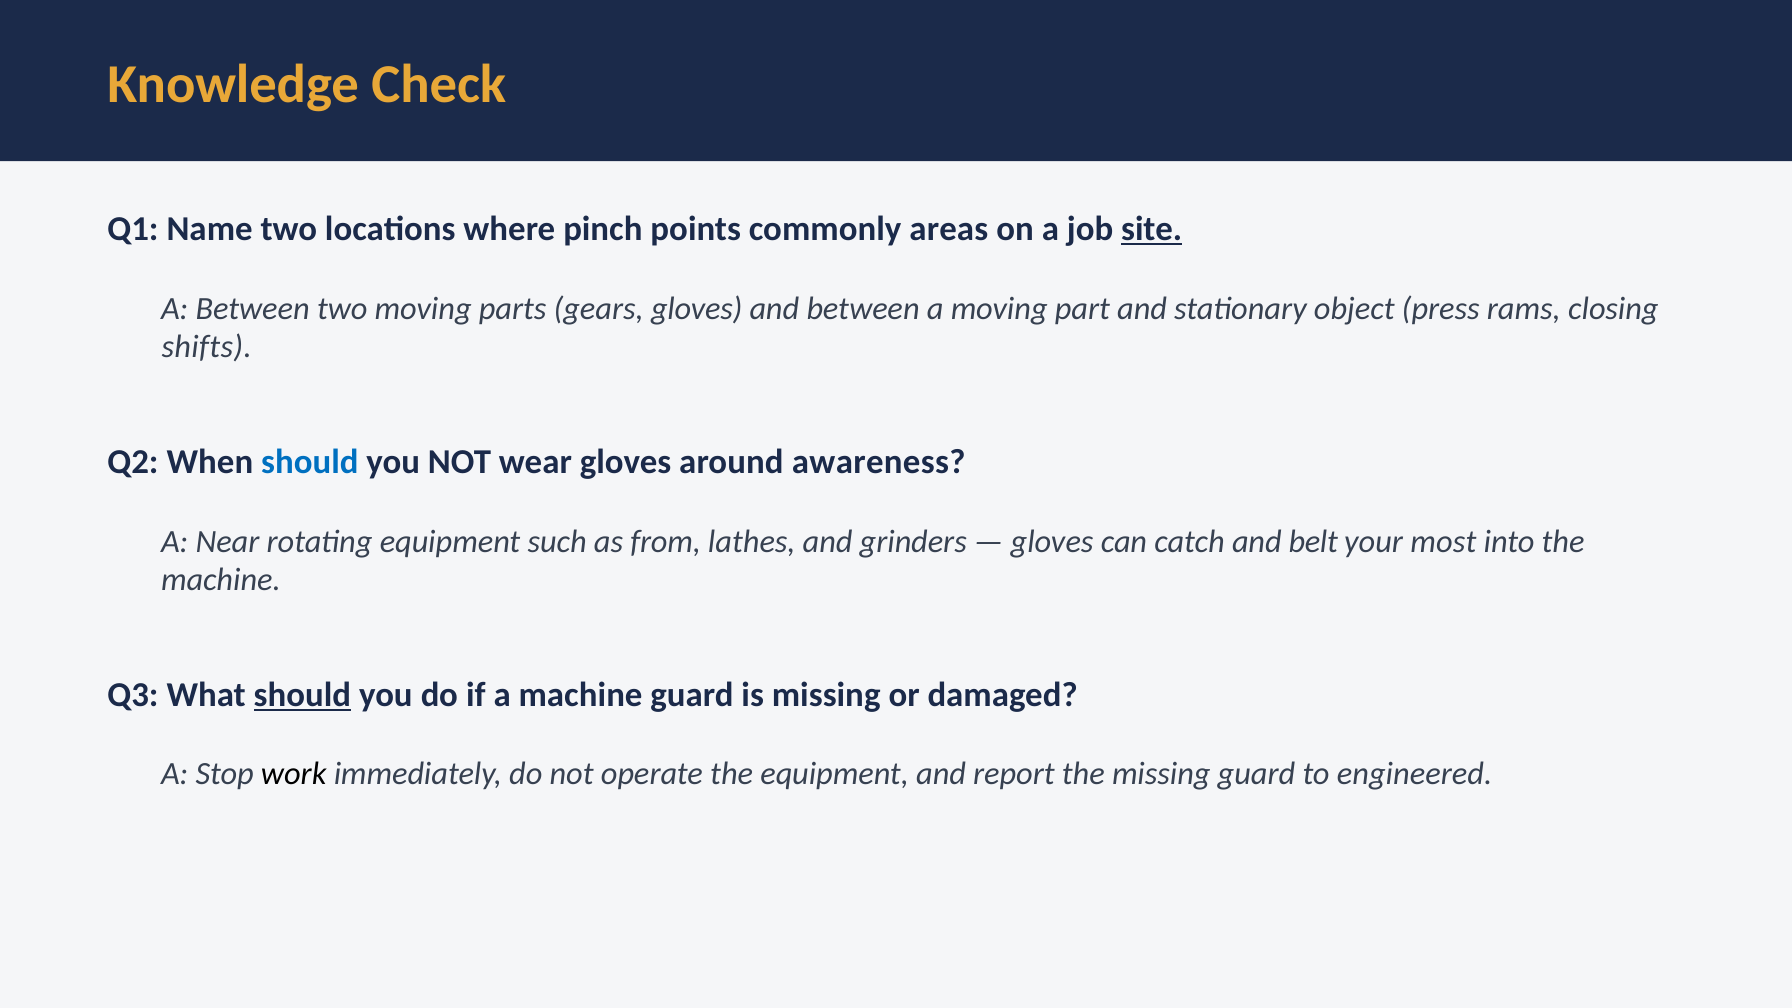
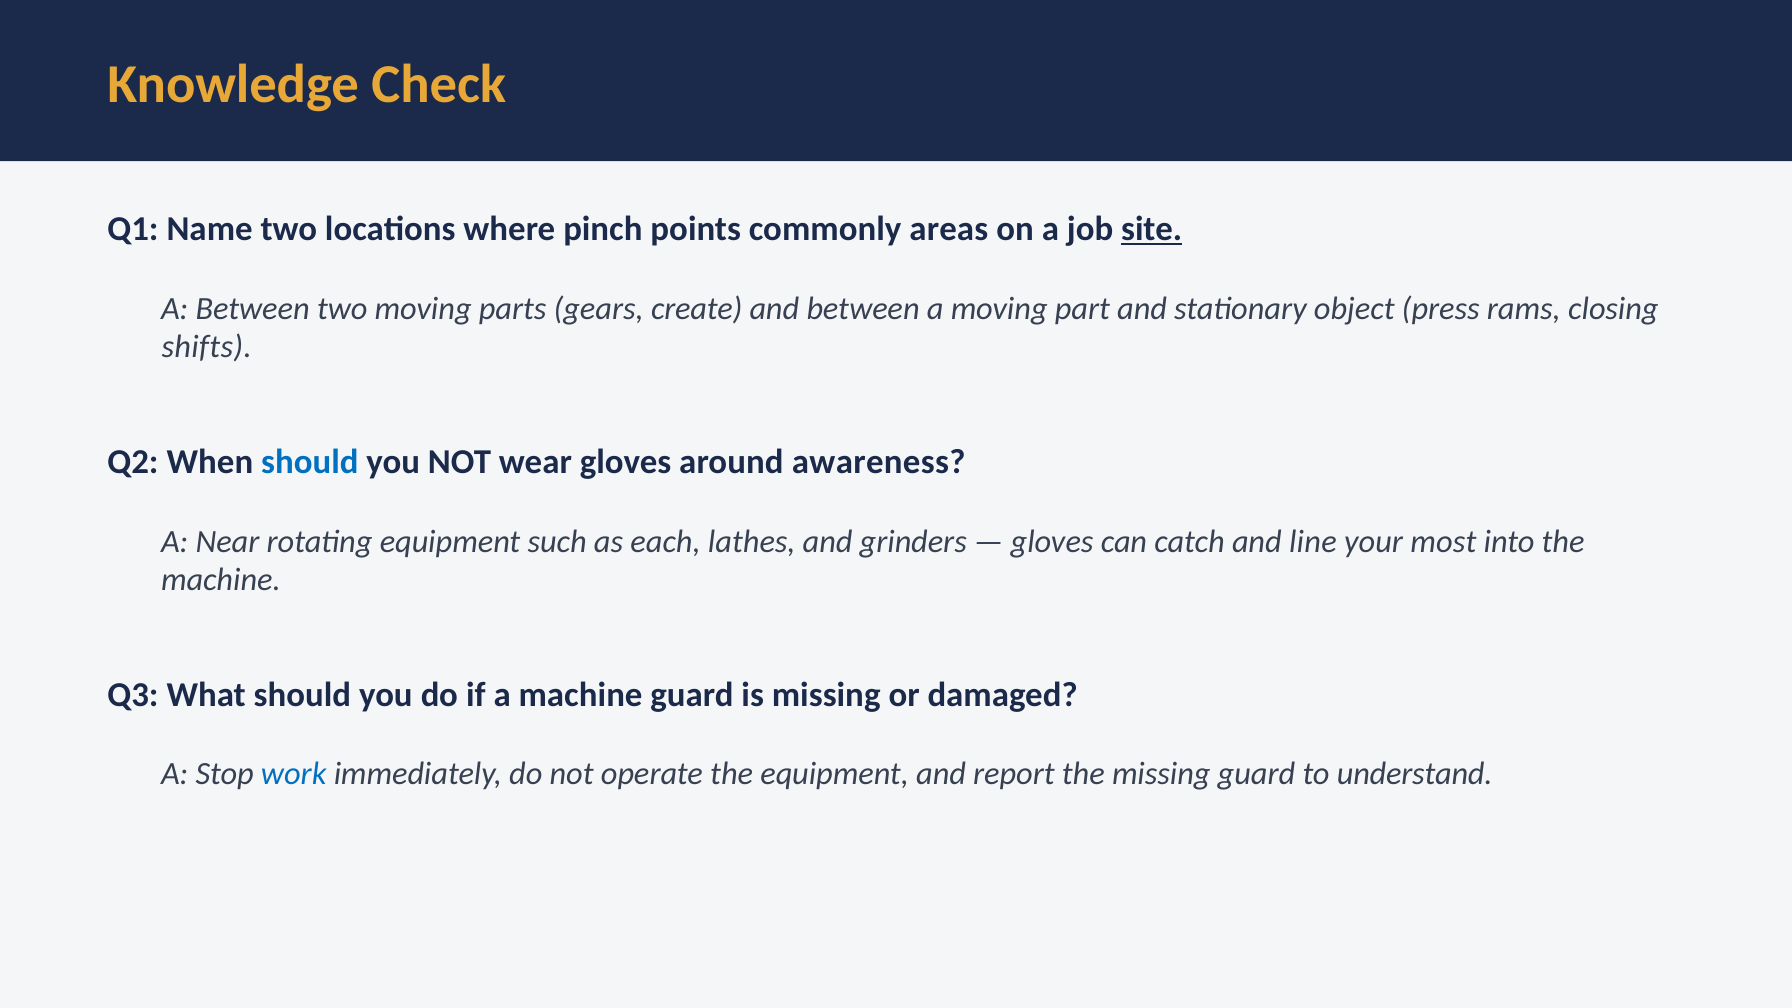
gears gloves: gloves -> create
from: from -> each
belt: belt -> line
should at (302, 695) underline: present -> none
work colour: black -> blue
engineered: engineered -> understand
